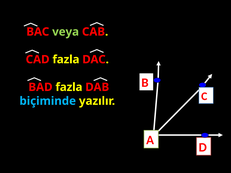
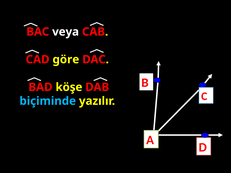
veya colour: light green -> white
CAD fazla: fazla -> göre
BAD fazla: fazla -> köşe
